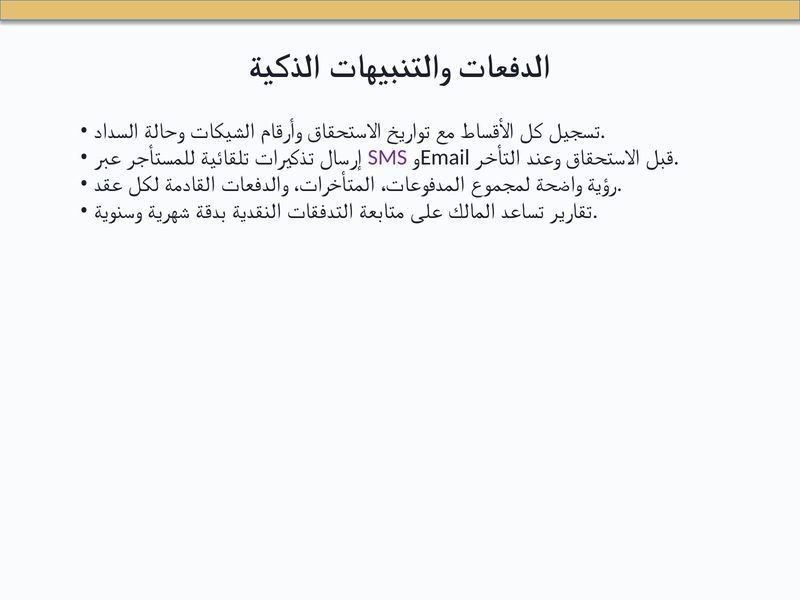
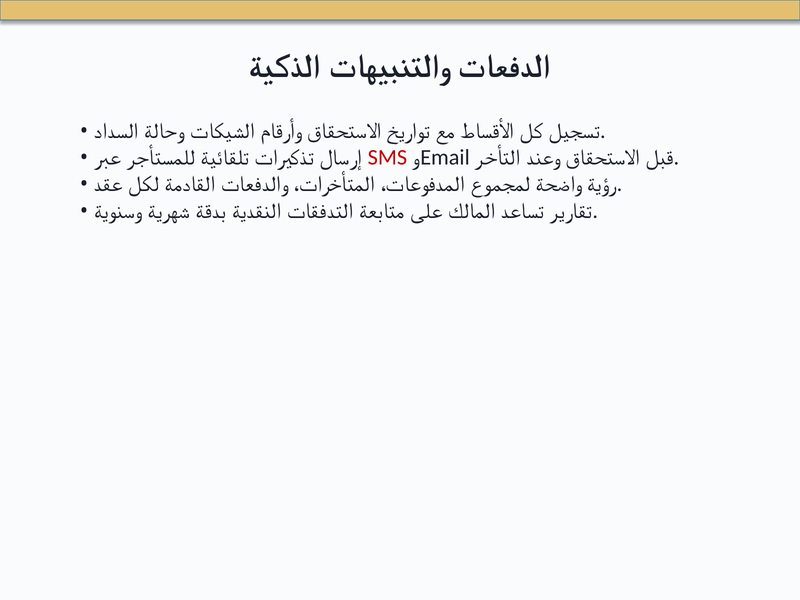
SMS colour: purple -> red
